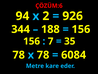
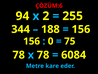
926: 926 -> 255
7: 7 -> 0
35: 35 -> 75
